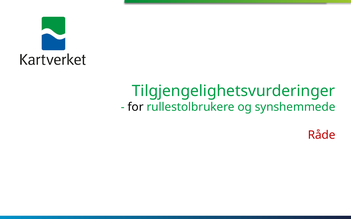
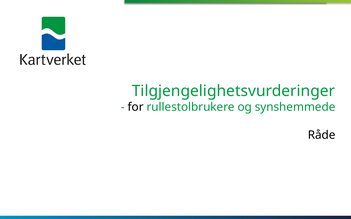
Råde colour: red -> black
